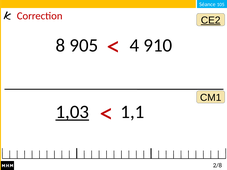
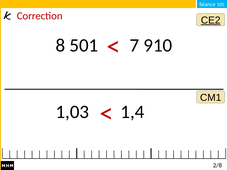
905: 905 -> 501
4: 4 -> 7
1,03 underline: present -> none
1,1: 1,1 -> 1,4
